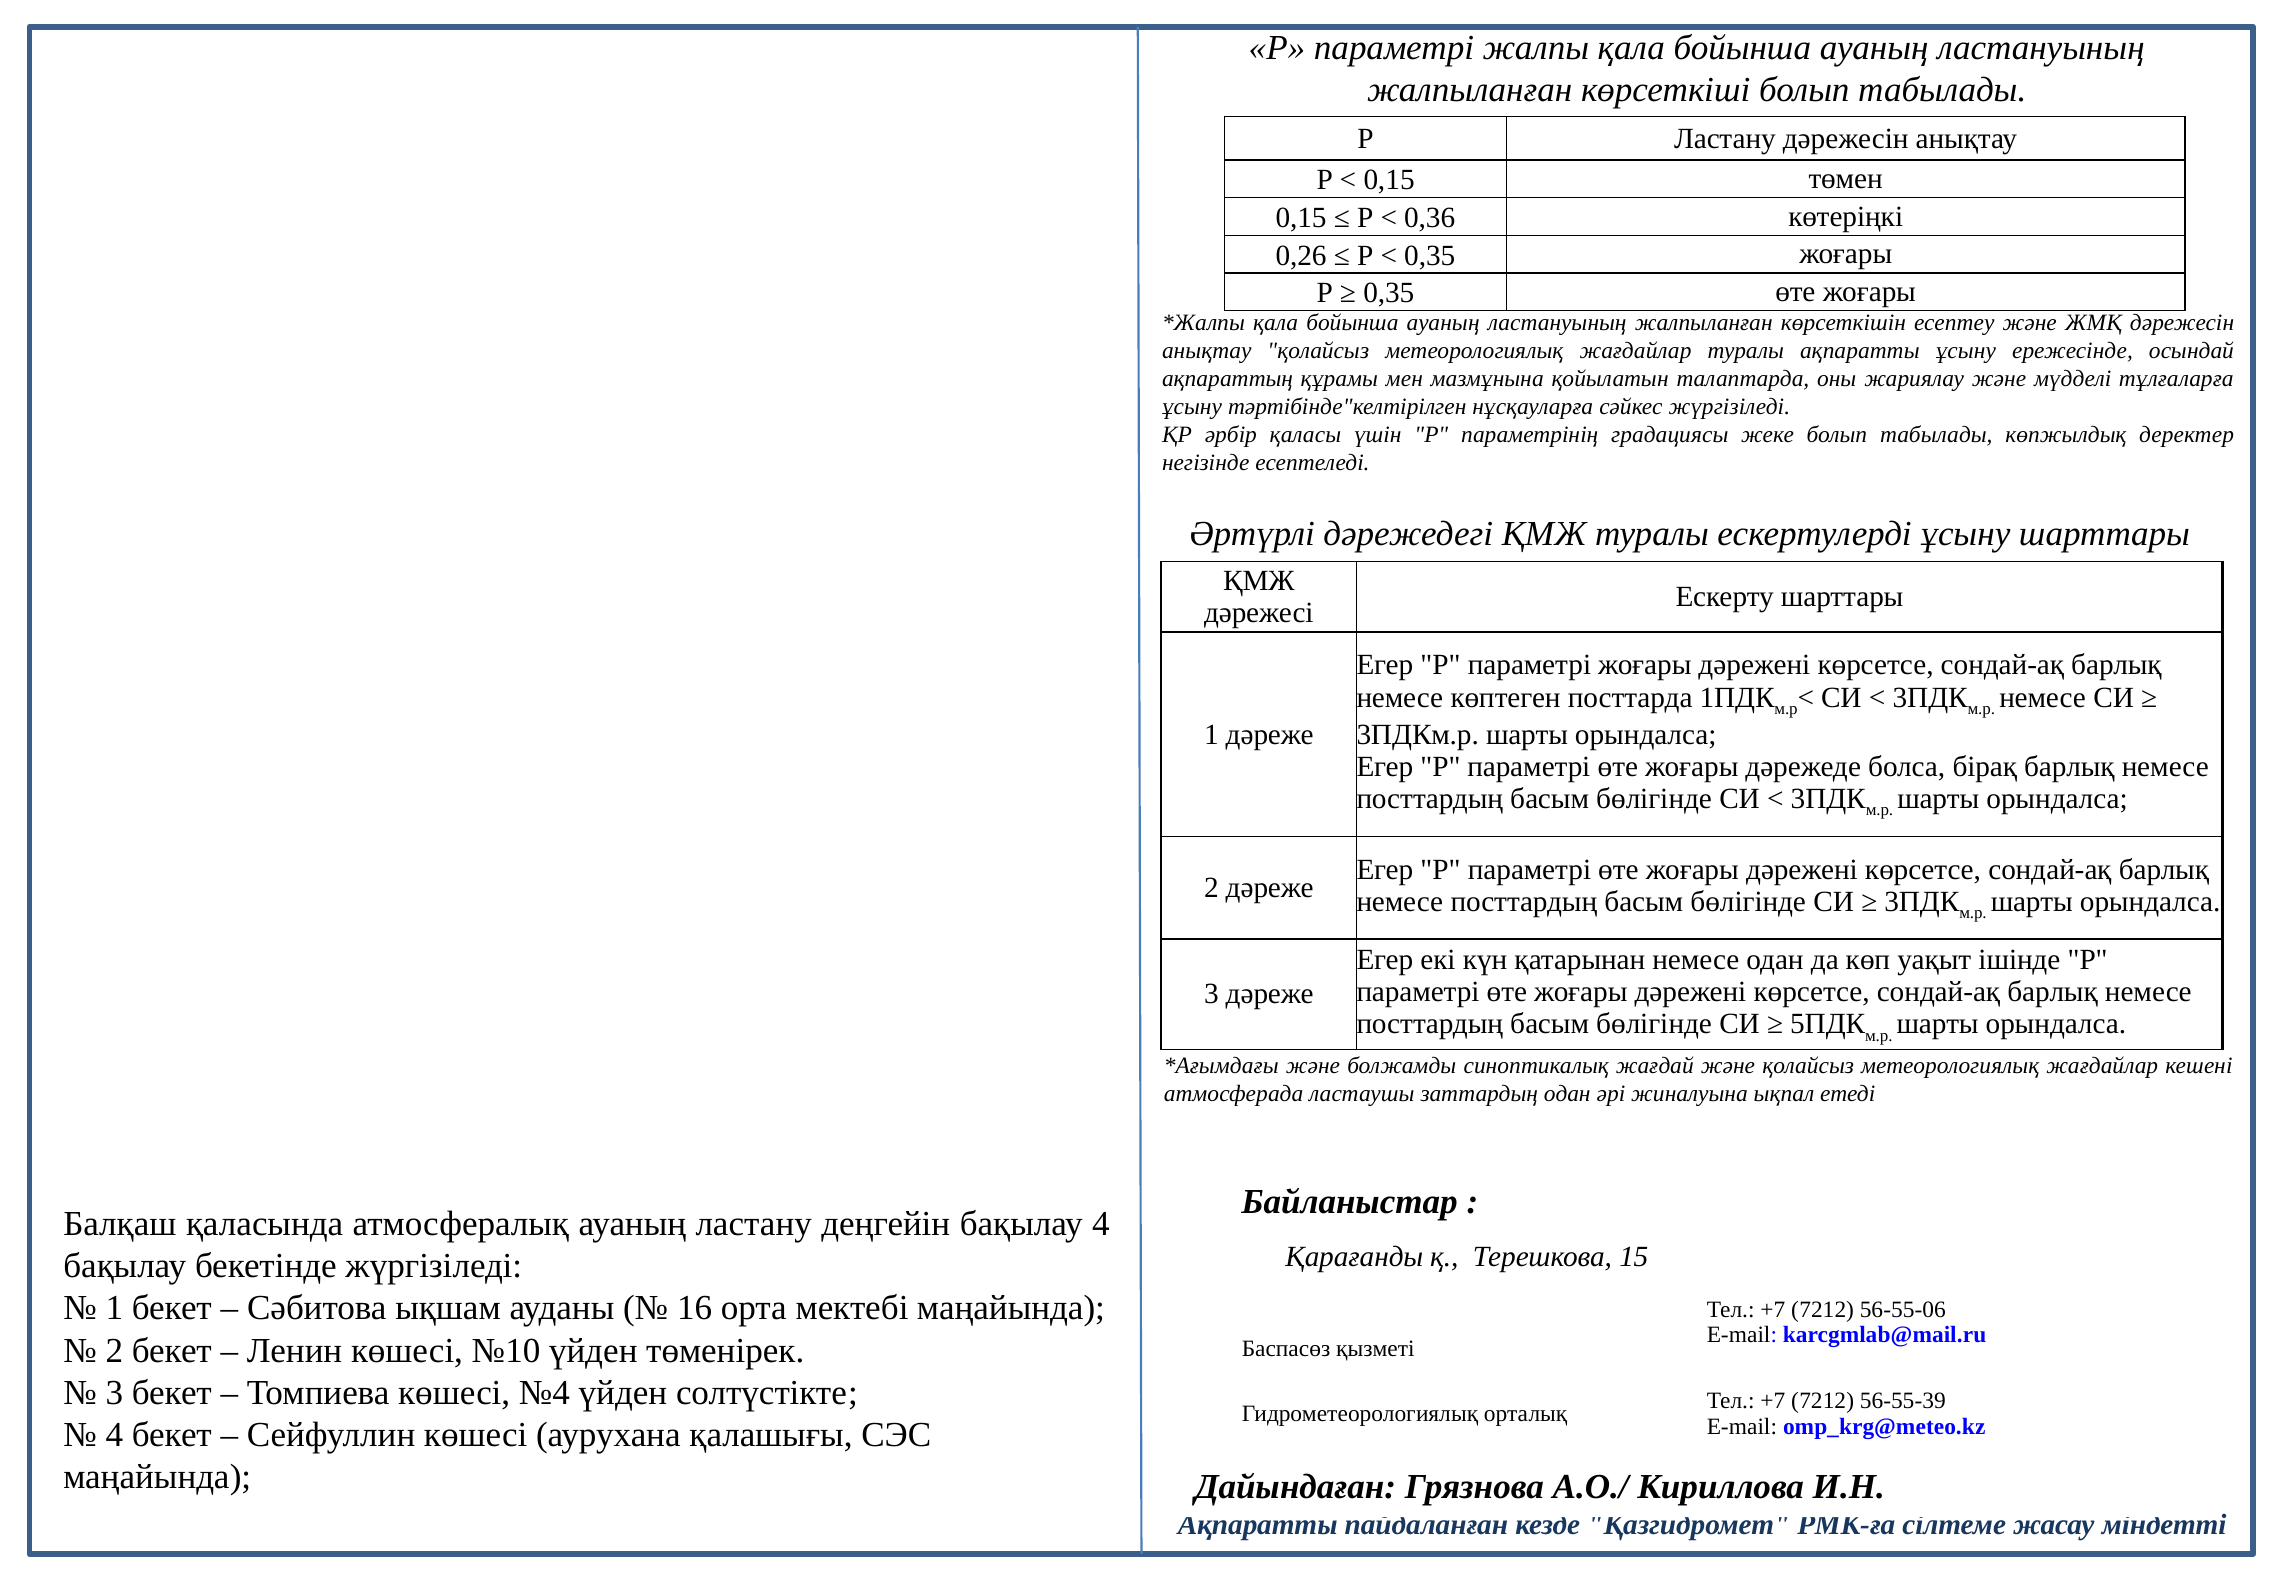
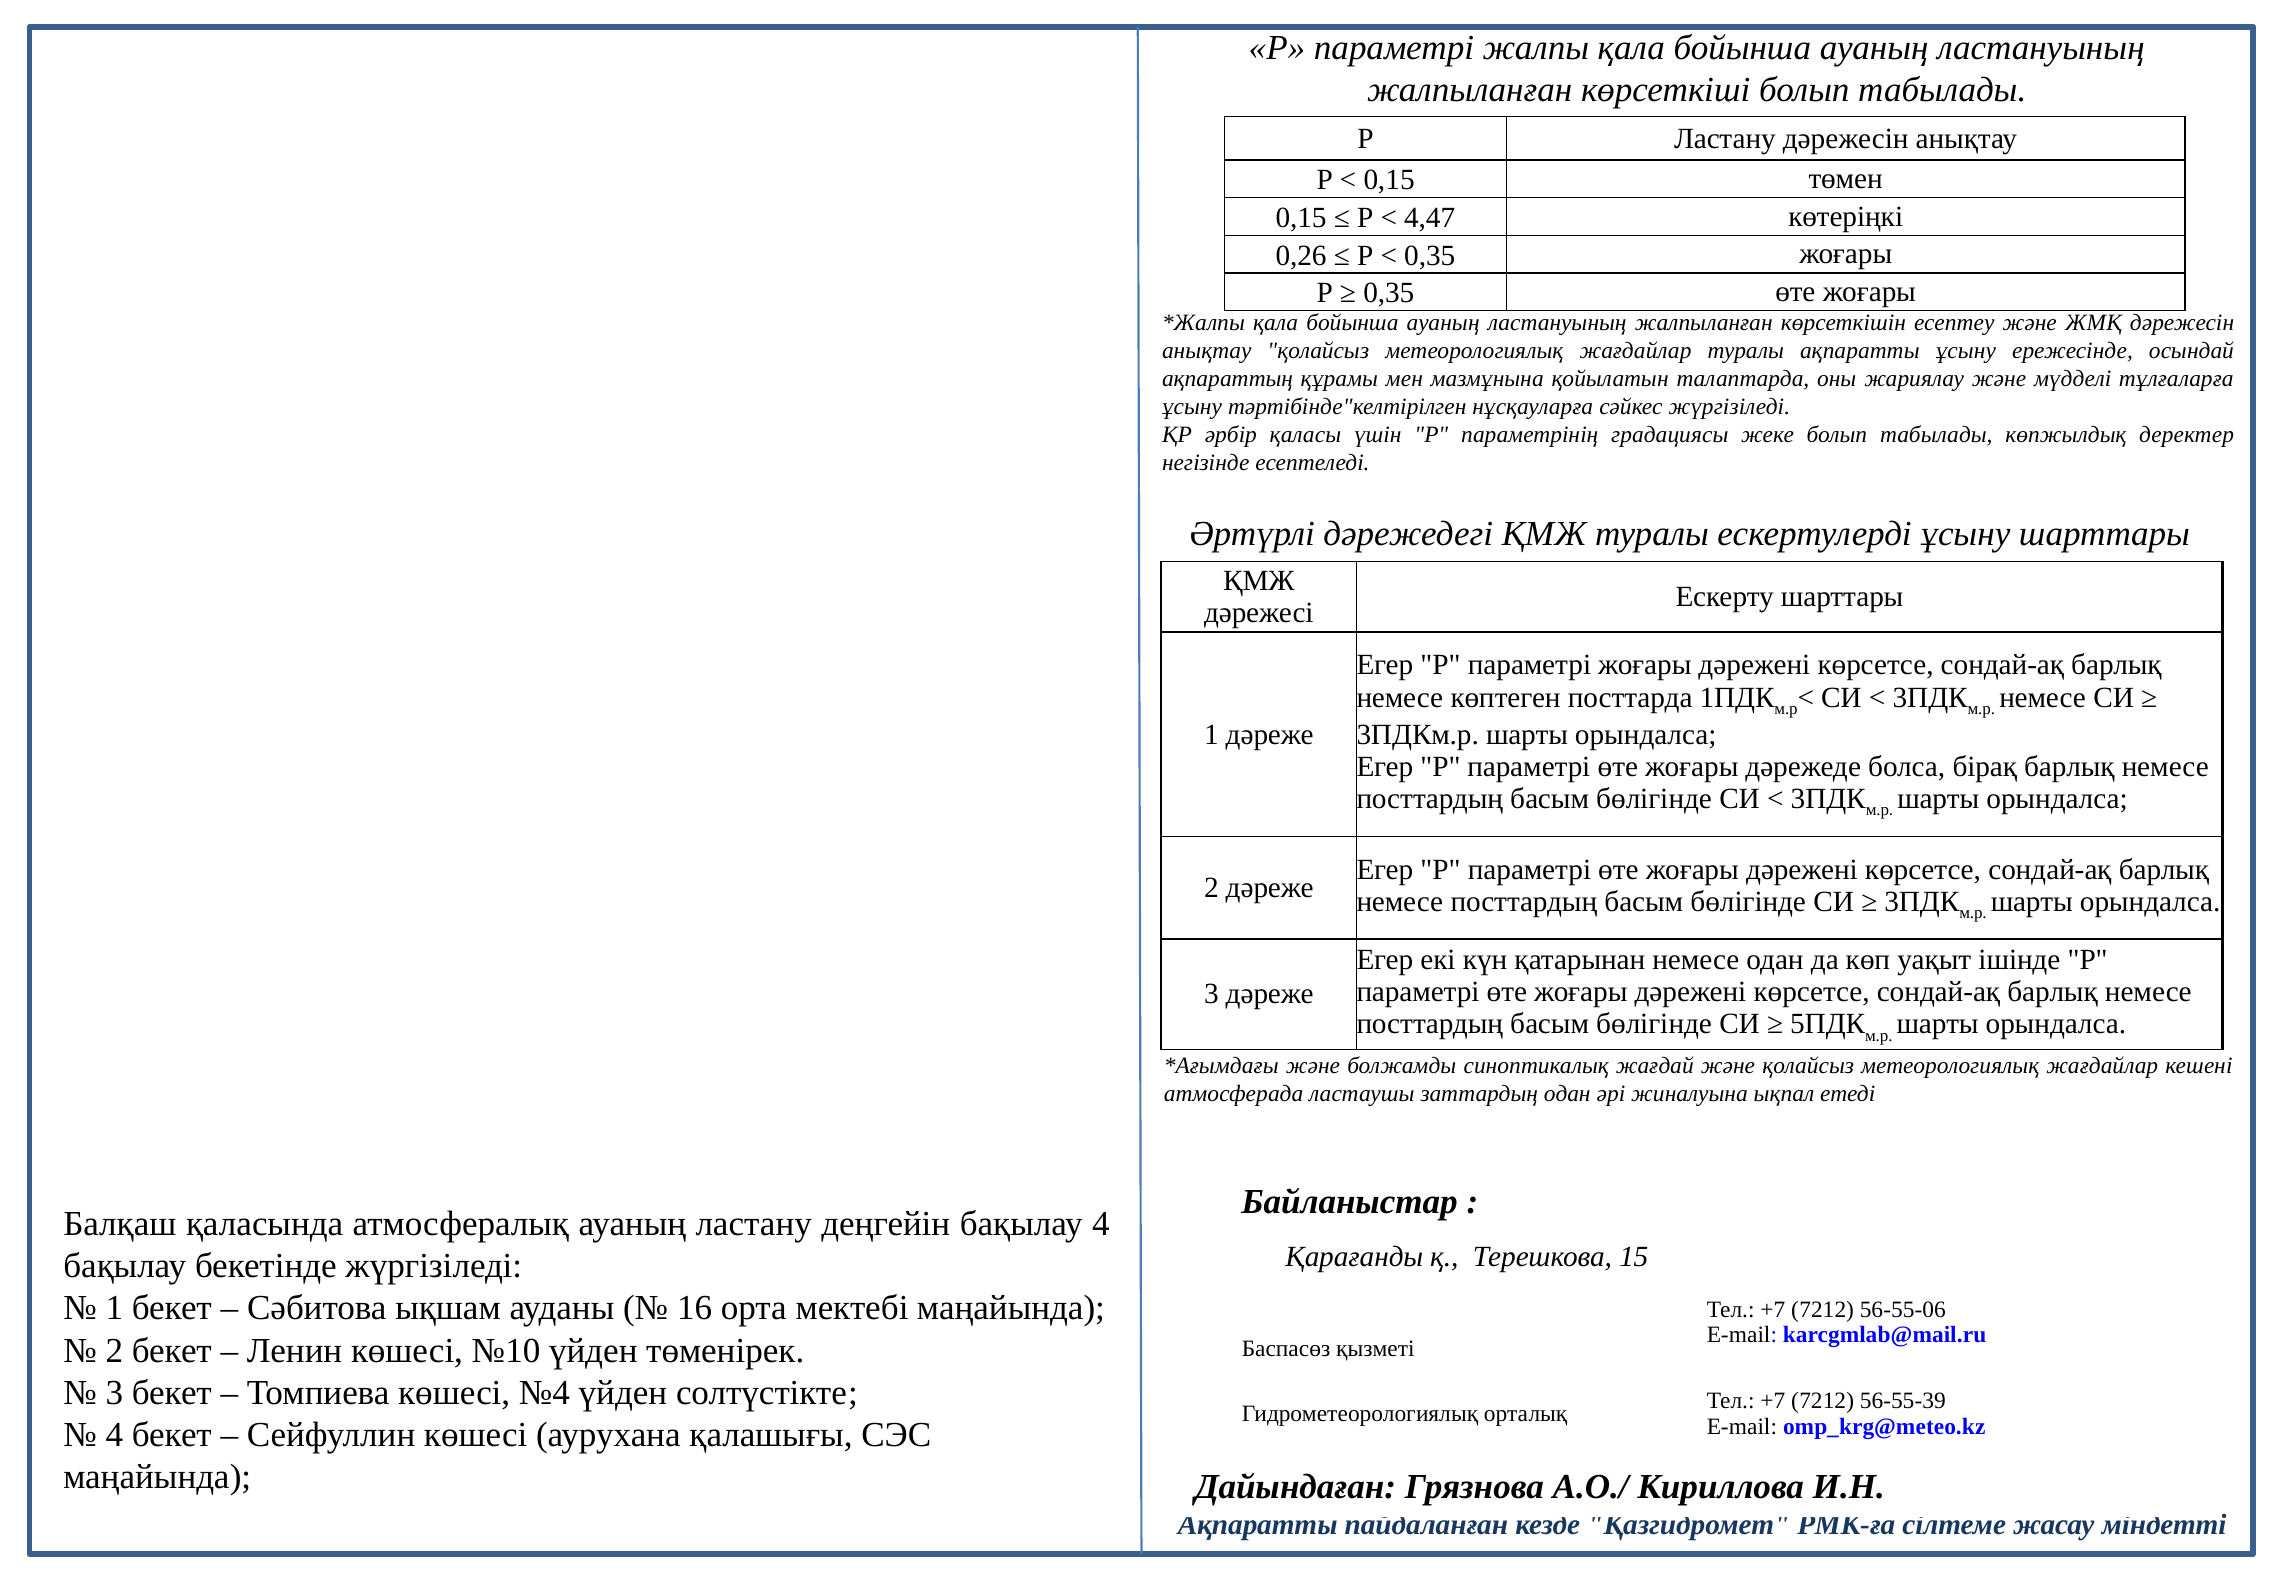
0,36: 0,36 -> 4,47
